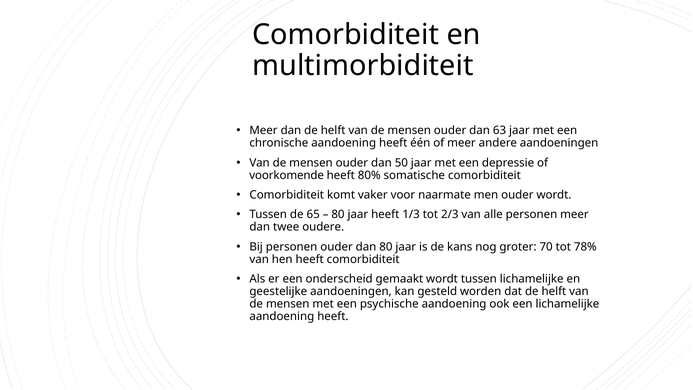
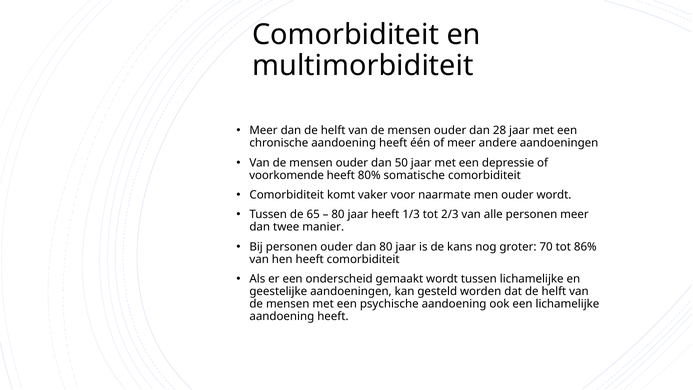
63: 63 -> 28
oudere: oudere -> manier
78%: 78% -> 86%
